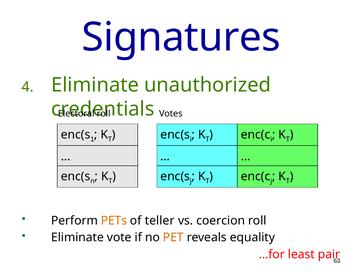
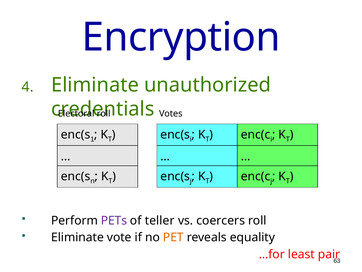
Signatures: Signatures -> Encryption
PETs colour: orange -> purple
coercion: coercion -> coercers
